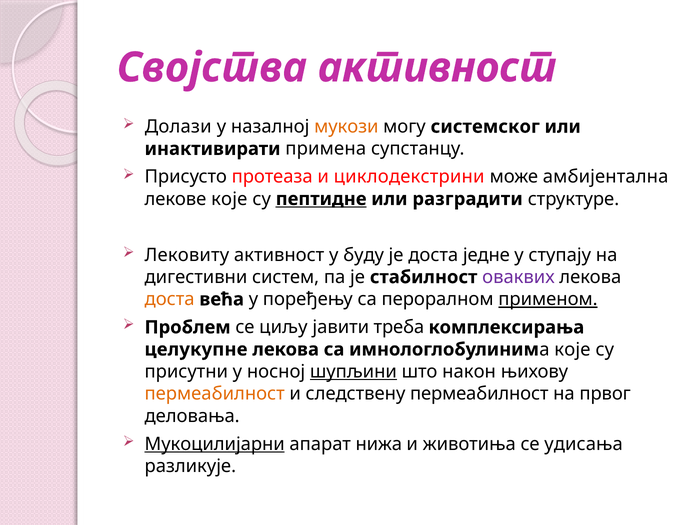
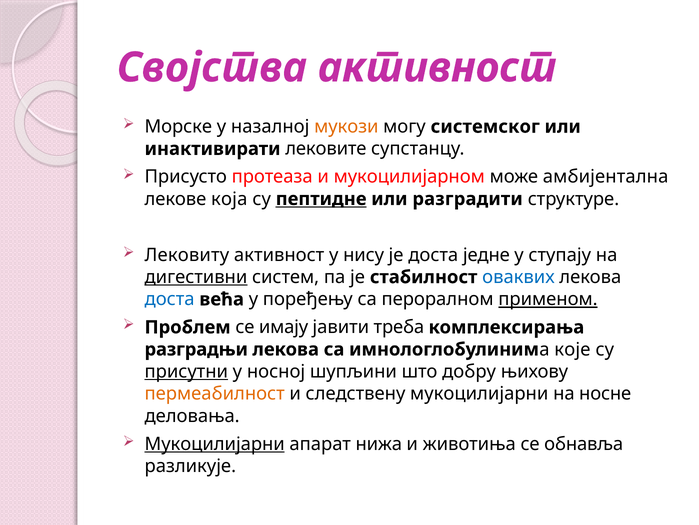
Долази: Долази -> Морске
примена: примена -> лековите
циклодекстрини: циклодекстрини -> мукоцилијарном
лекове које: које -> која
буду: буду -> нису
дигестивни underline: none -> present
оваквих colour: purple -> blue
доста at (170, 299) colour: orange -> blue
циљу: циљу -> имају
целукупне: целукупне -> разградњи
присутни underline: none -> present
шупљини underline: present -> none
након: након -> добру
следствену пермеабилност: пермеабилност -> мукоцилијарни
првог: првог -> носне
удисања: удисања -> обнавља
